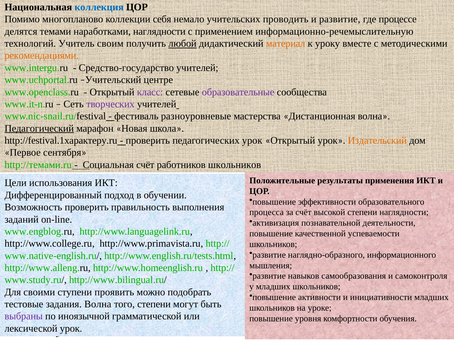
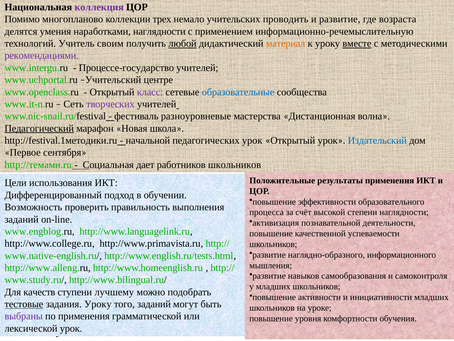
коллекция colour: blue -> purple
себя: себя -> трех
процессе: процессе -> возраста
темами: темами -> умения
вместе underline: none -> present
рекомендациями colour: orange -> purple
Средство-государство: Средство-государство -> Процессе-государство
образовательные colour: purple -> blue
http://festival.1характеру.ru: http://festival.1характеру.ru -> http://festival.1методики.ru
проверить at (148, 140): проверить -> начальной
Издательский colour: orange -> blue
Социальная счёт: счёт -> дает
своими: своими -> качеств
проявить: проявить -> лучшему
тестовые underline: none -> present
задания Волна: Волна -> Уроку
того степени: степени -> заданий
по иноязычной: иноязычной -> применения
